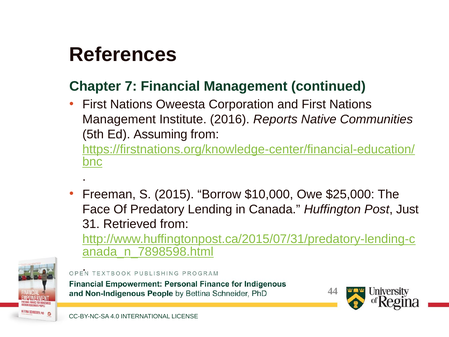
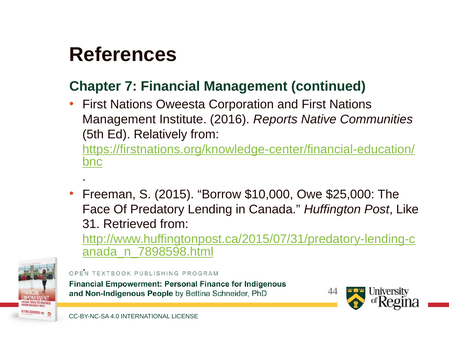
Assuming: Assuming -> Relatively
Just: Just -> Like
